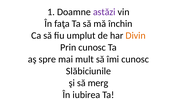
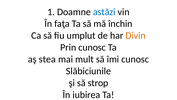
astăzi colour: purple -> blue
spre: spre -> stea
merg: merg -> strop
